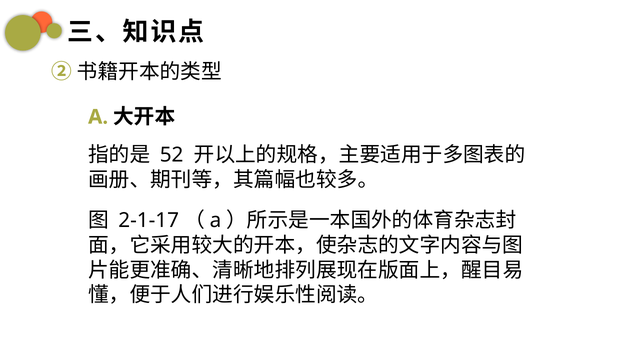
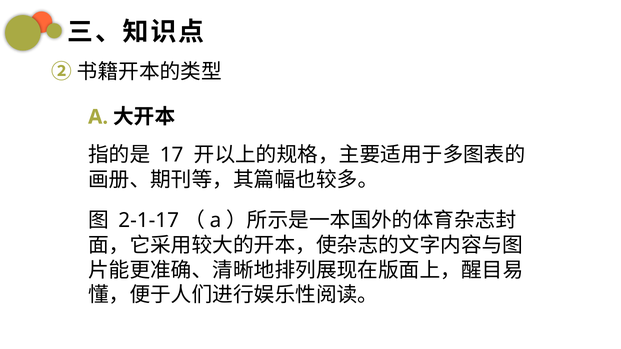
52: 52 -> 17
